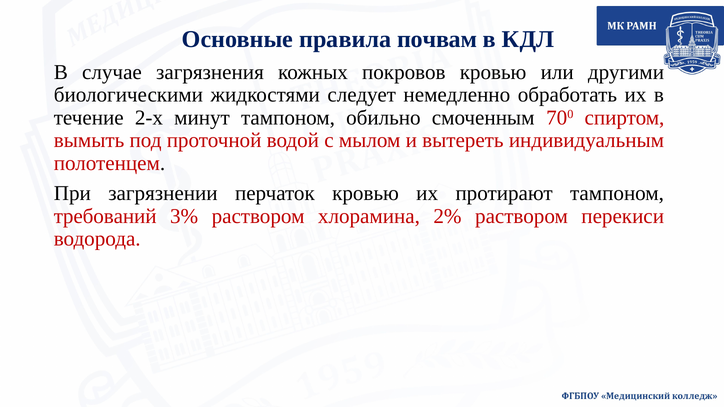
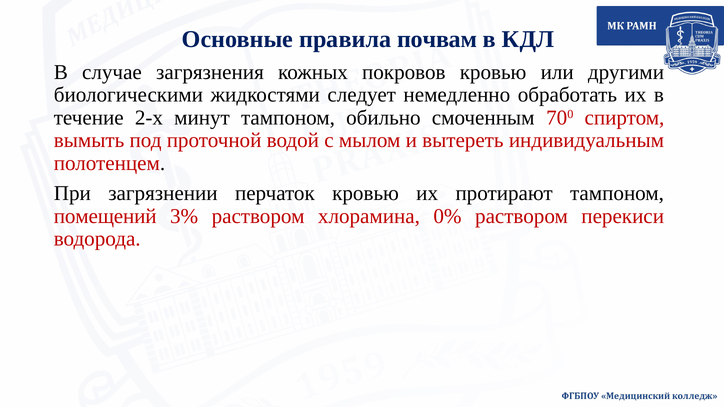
требований: требований -> помещений
2%: 2% -> 0%
